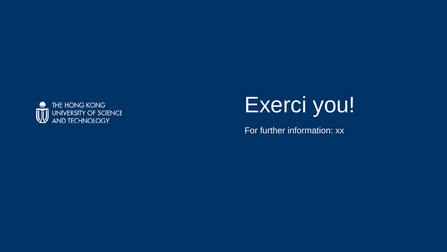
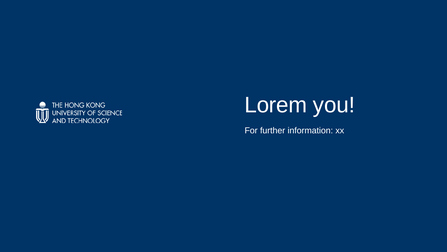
Exerci: Exerci -> Lorem
